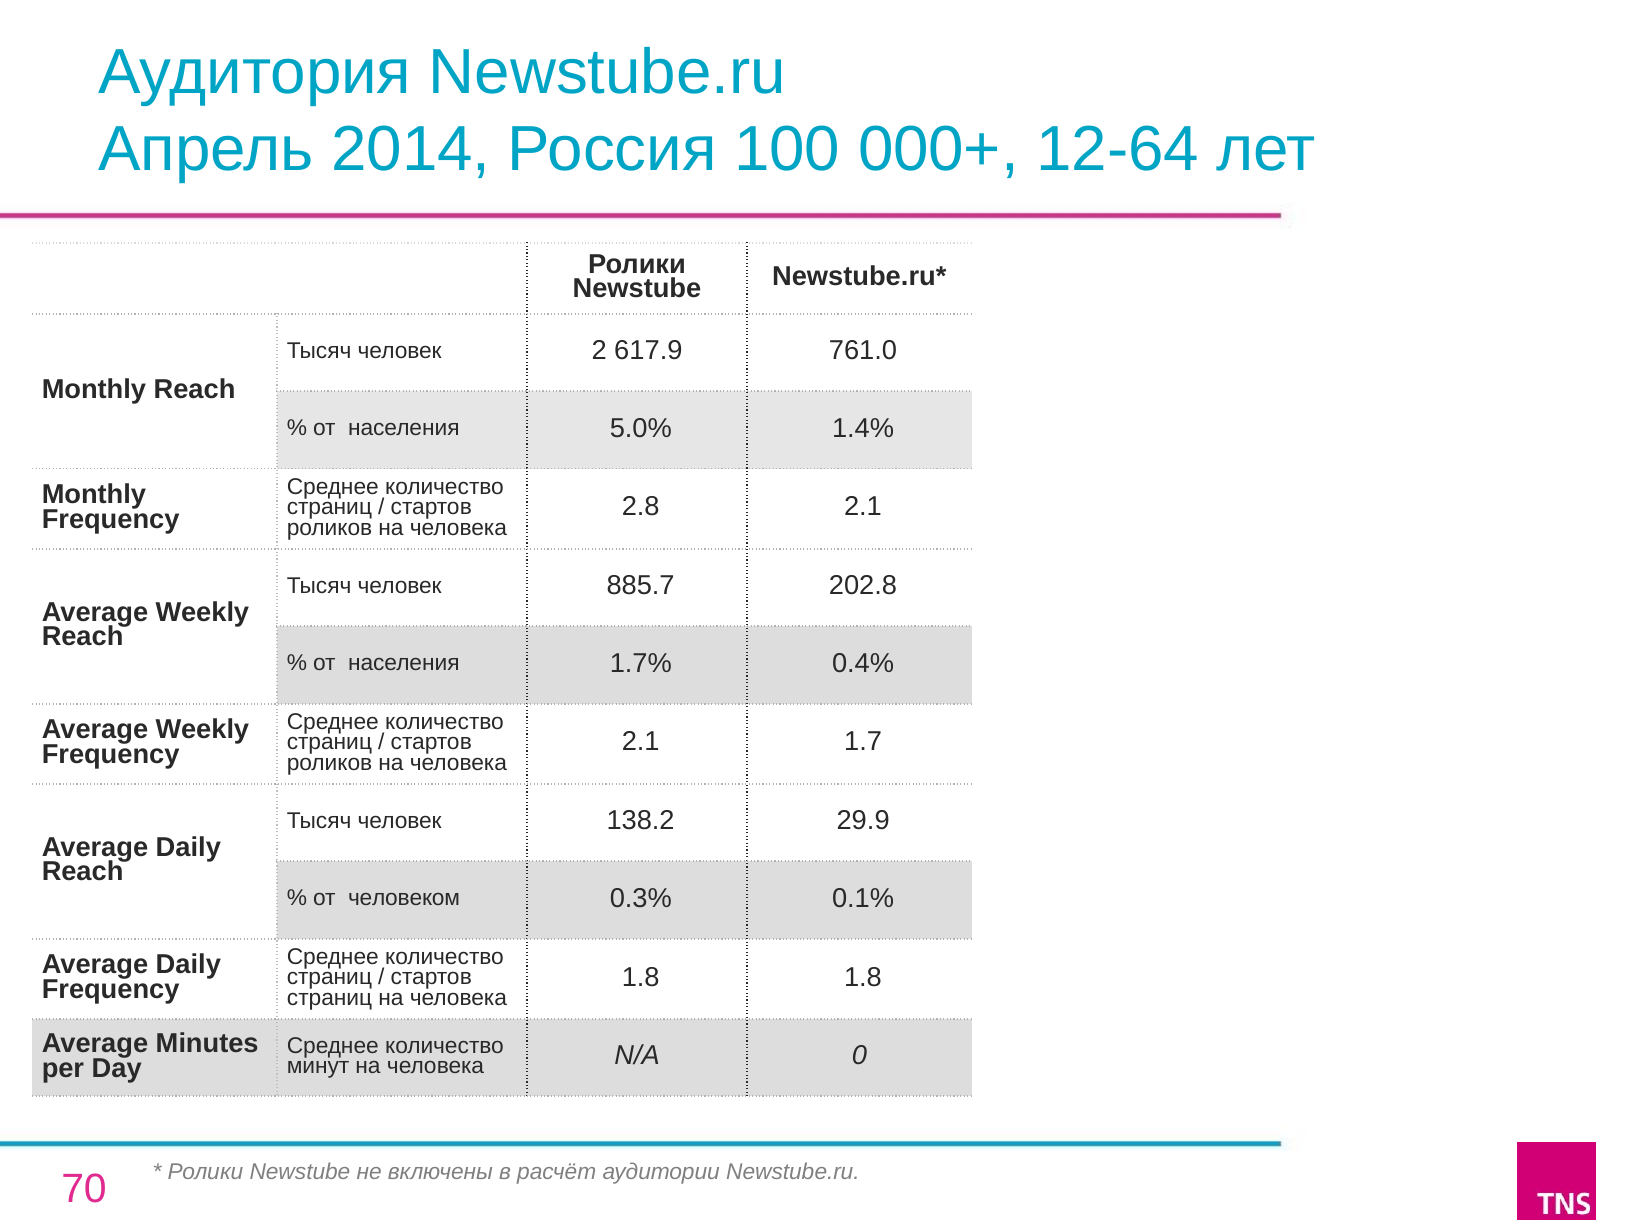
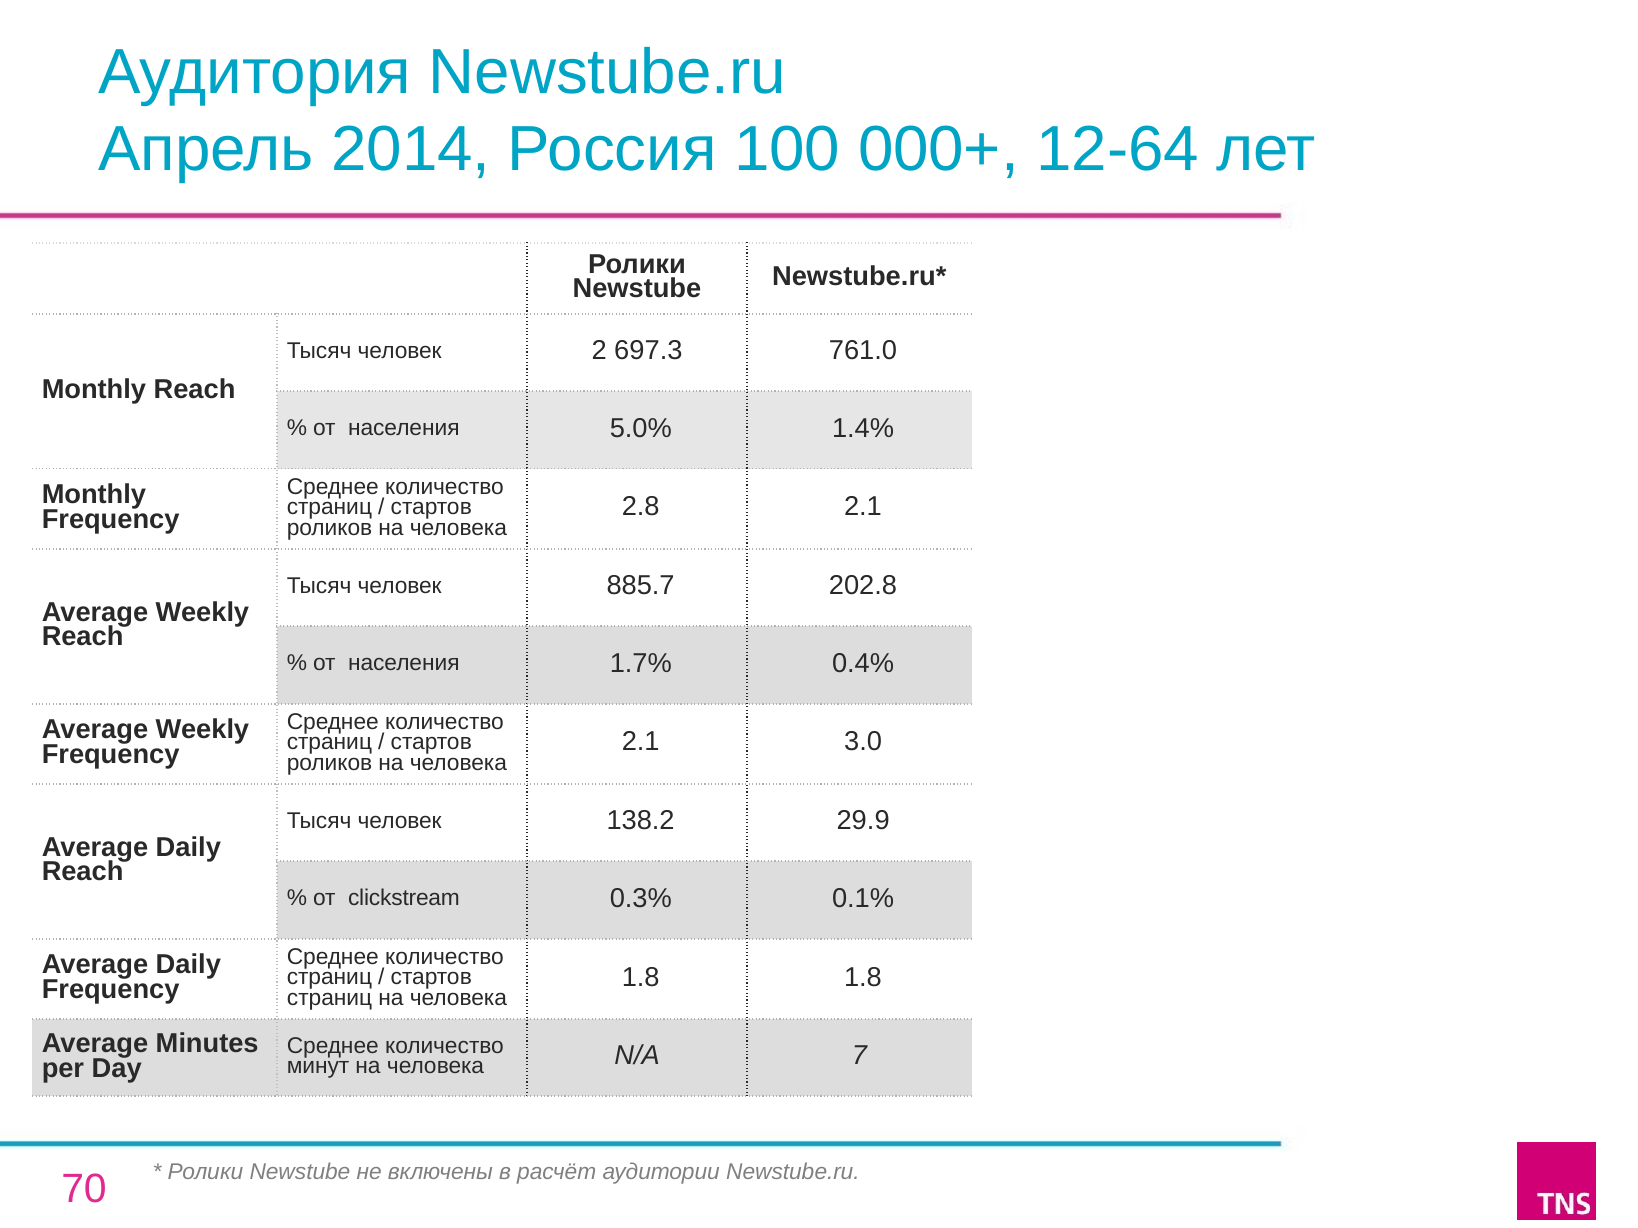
617.9: 617.9 -> 697.3
1.7: 1.7 -> 3.0
человеком: человеком -> clickstream
0: 0 -> 7
